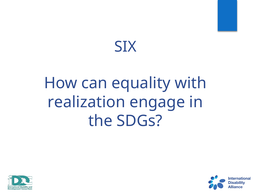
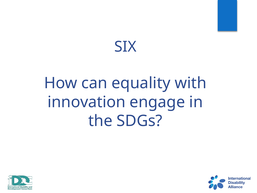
realization: realization -> innovation
